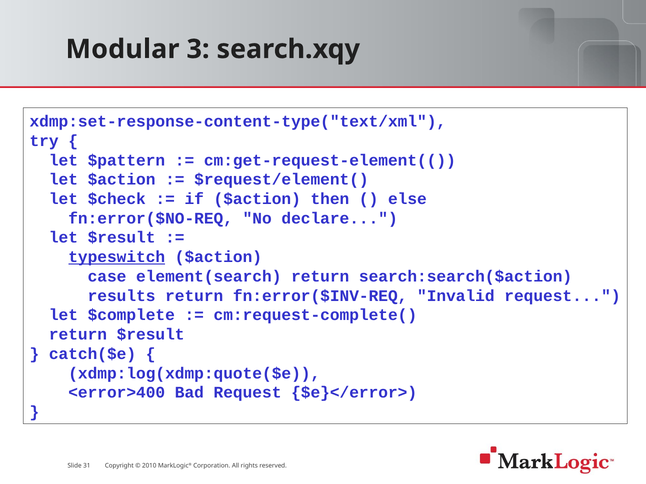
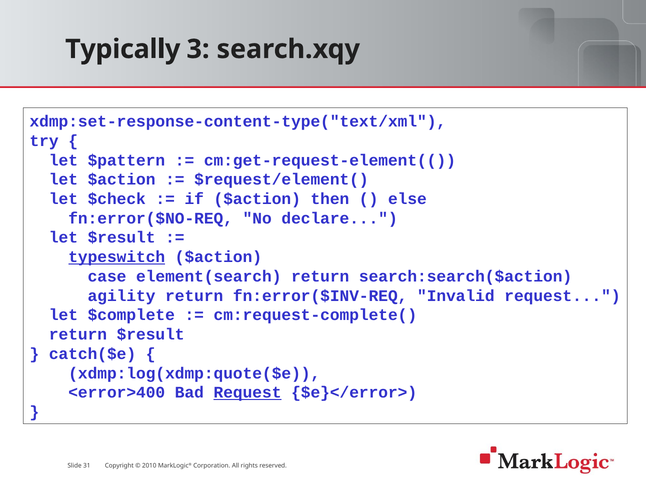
Modular: Modular -> Typically
results: results -> agility
Request at (248, 393) underline: none -> present
